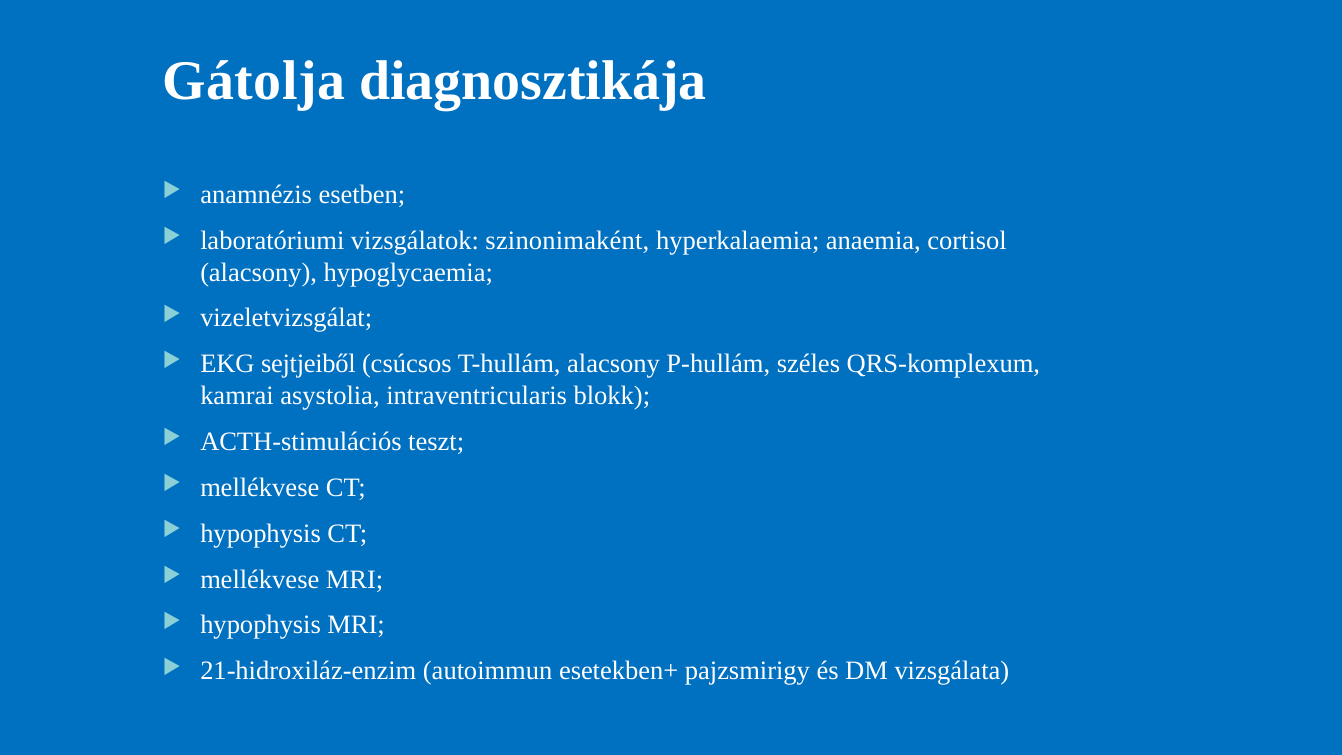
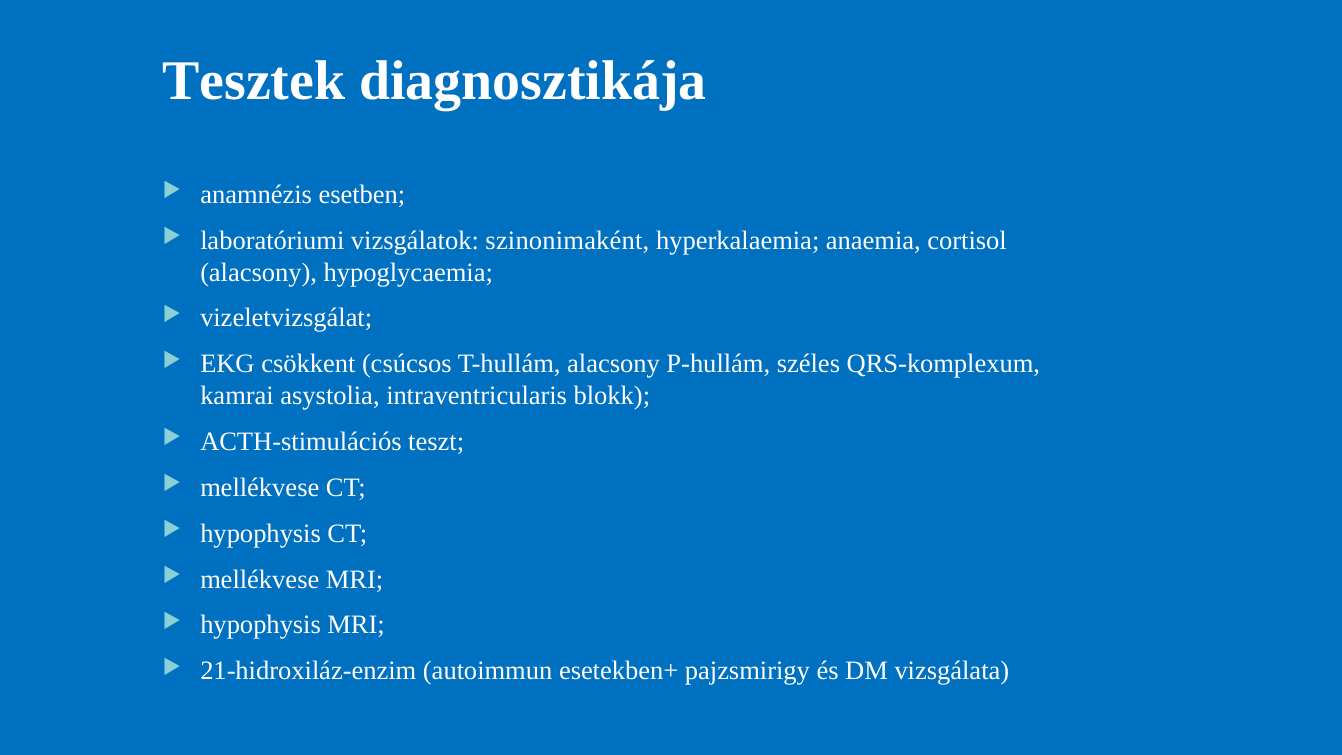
Gátolja: Gátolja -> Tesztek
sejtjeiből: sejtjeiből -> csökkent
